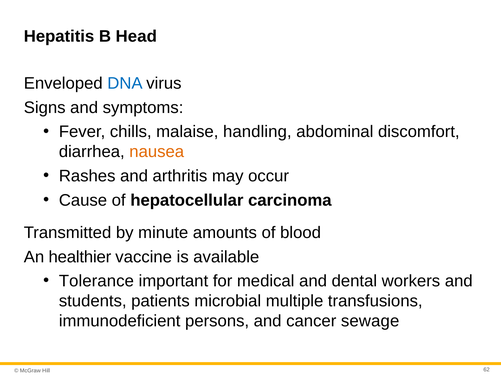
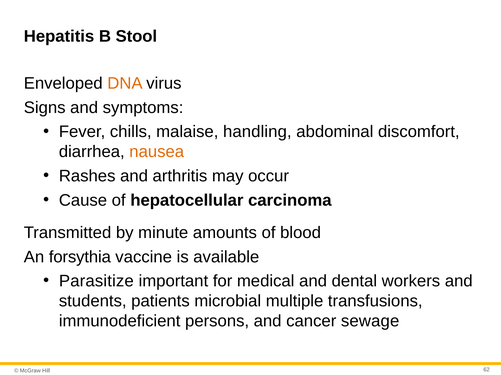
Head: Head -> Stool
DNA colour: blue -> orange
healthier: healthier -> forsythia
Tolerance: Tolerance -> Parasitize
